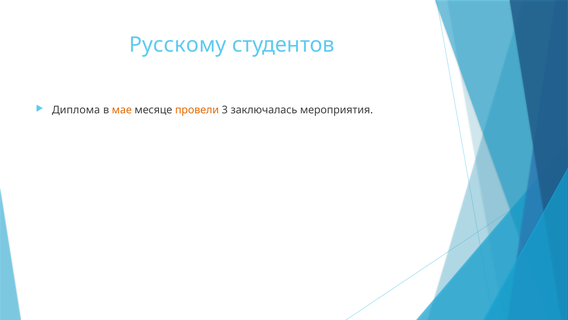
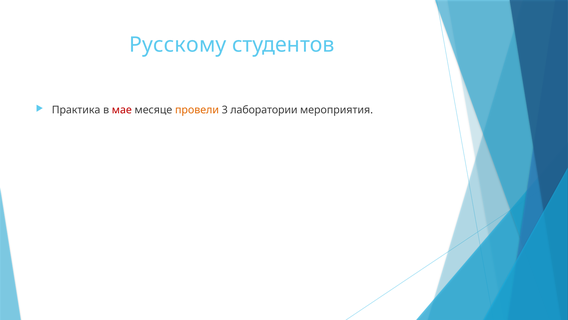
Диплома: Диплома -> Практика
мае colour: orange -> red
заключалась: заключалась -> лаборатории
